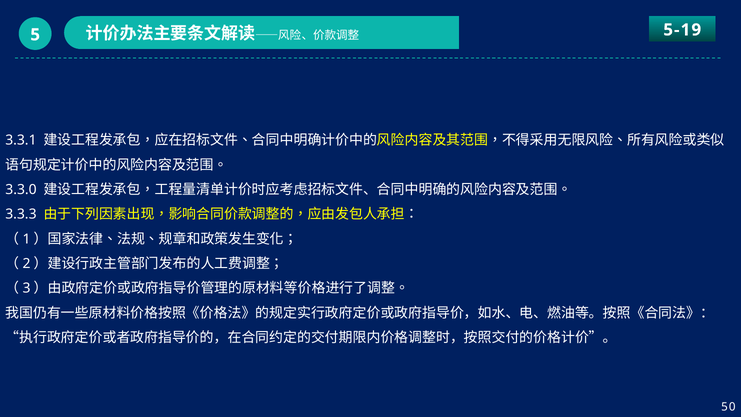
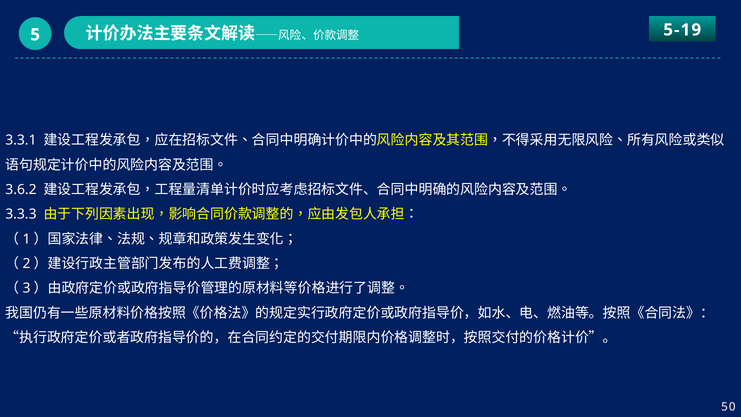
3.3.0: 3.3.0 -> 3.6.2
